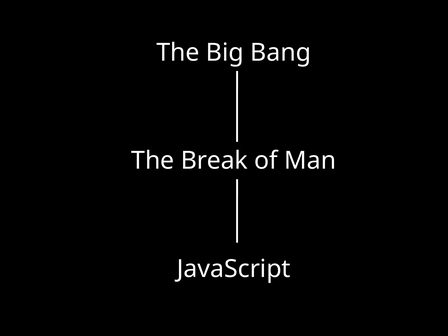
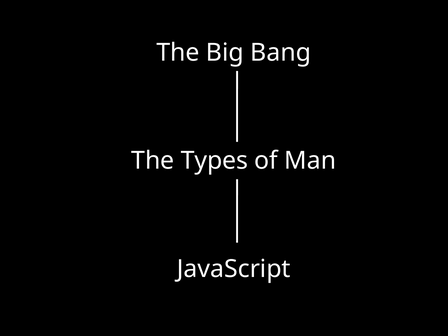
Break: Break -> Types
